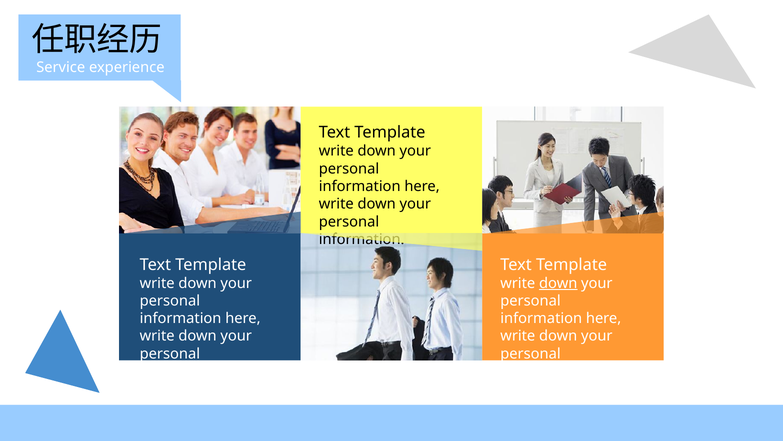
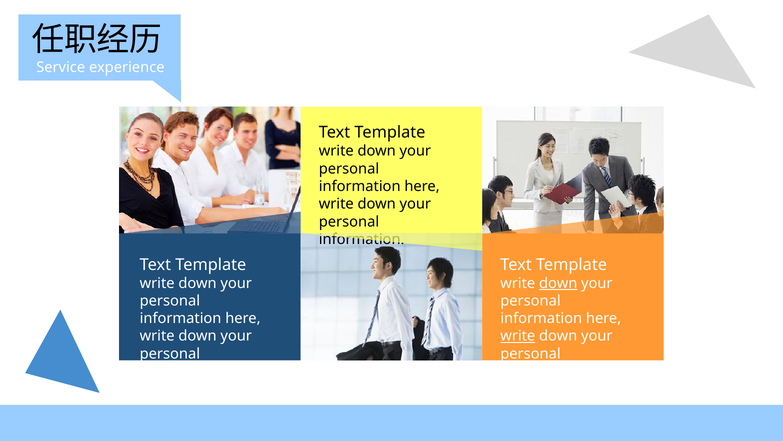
write at (518, 336) underline: none -> present
